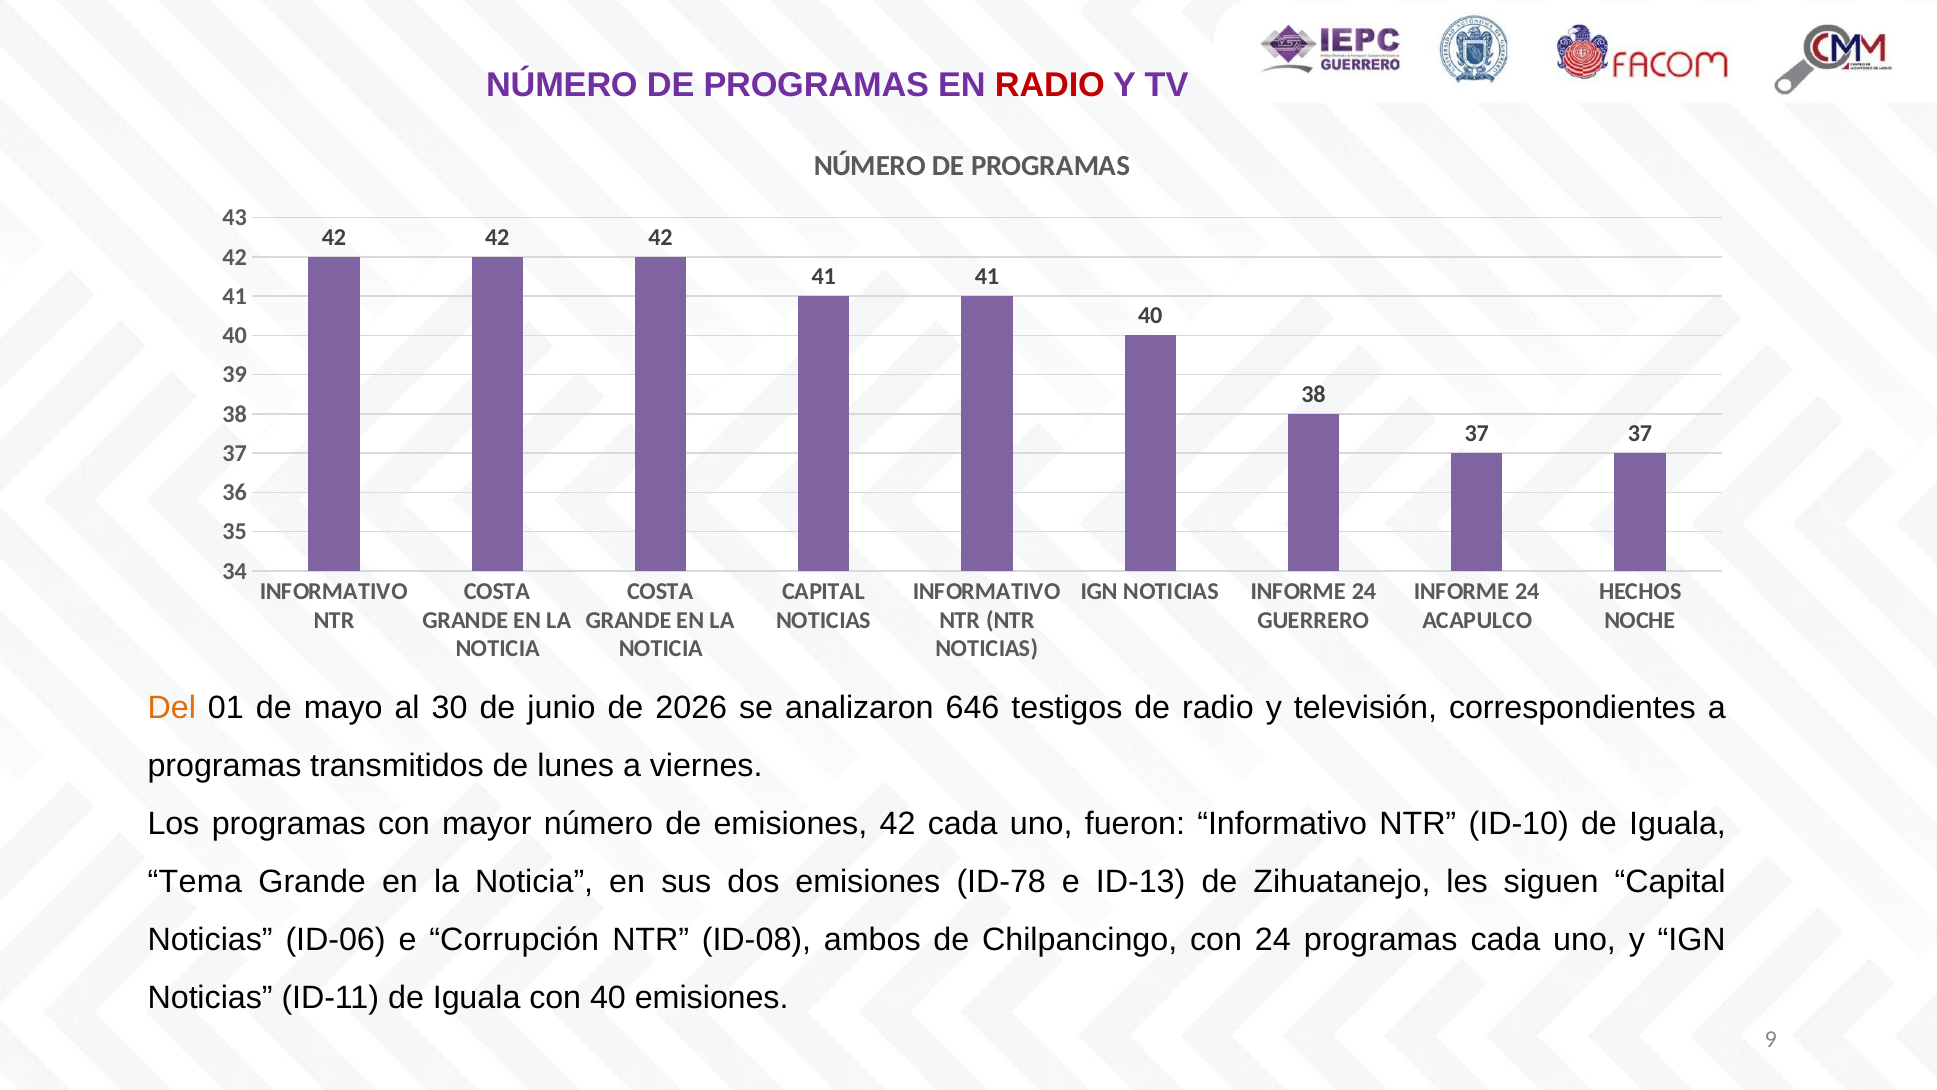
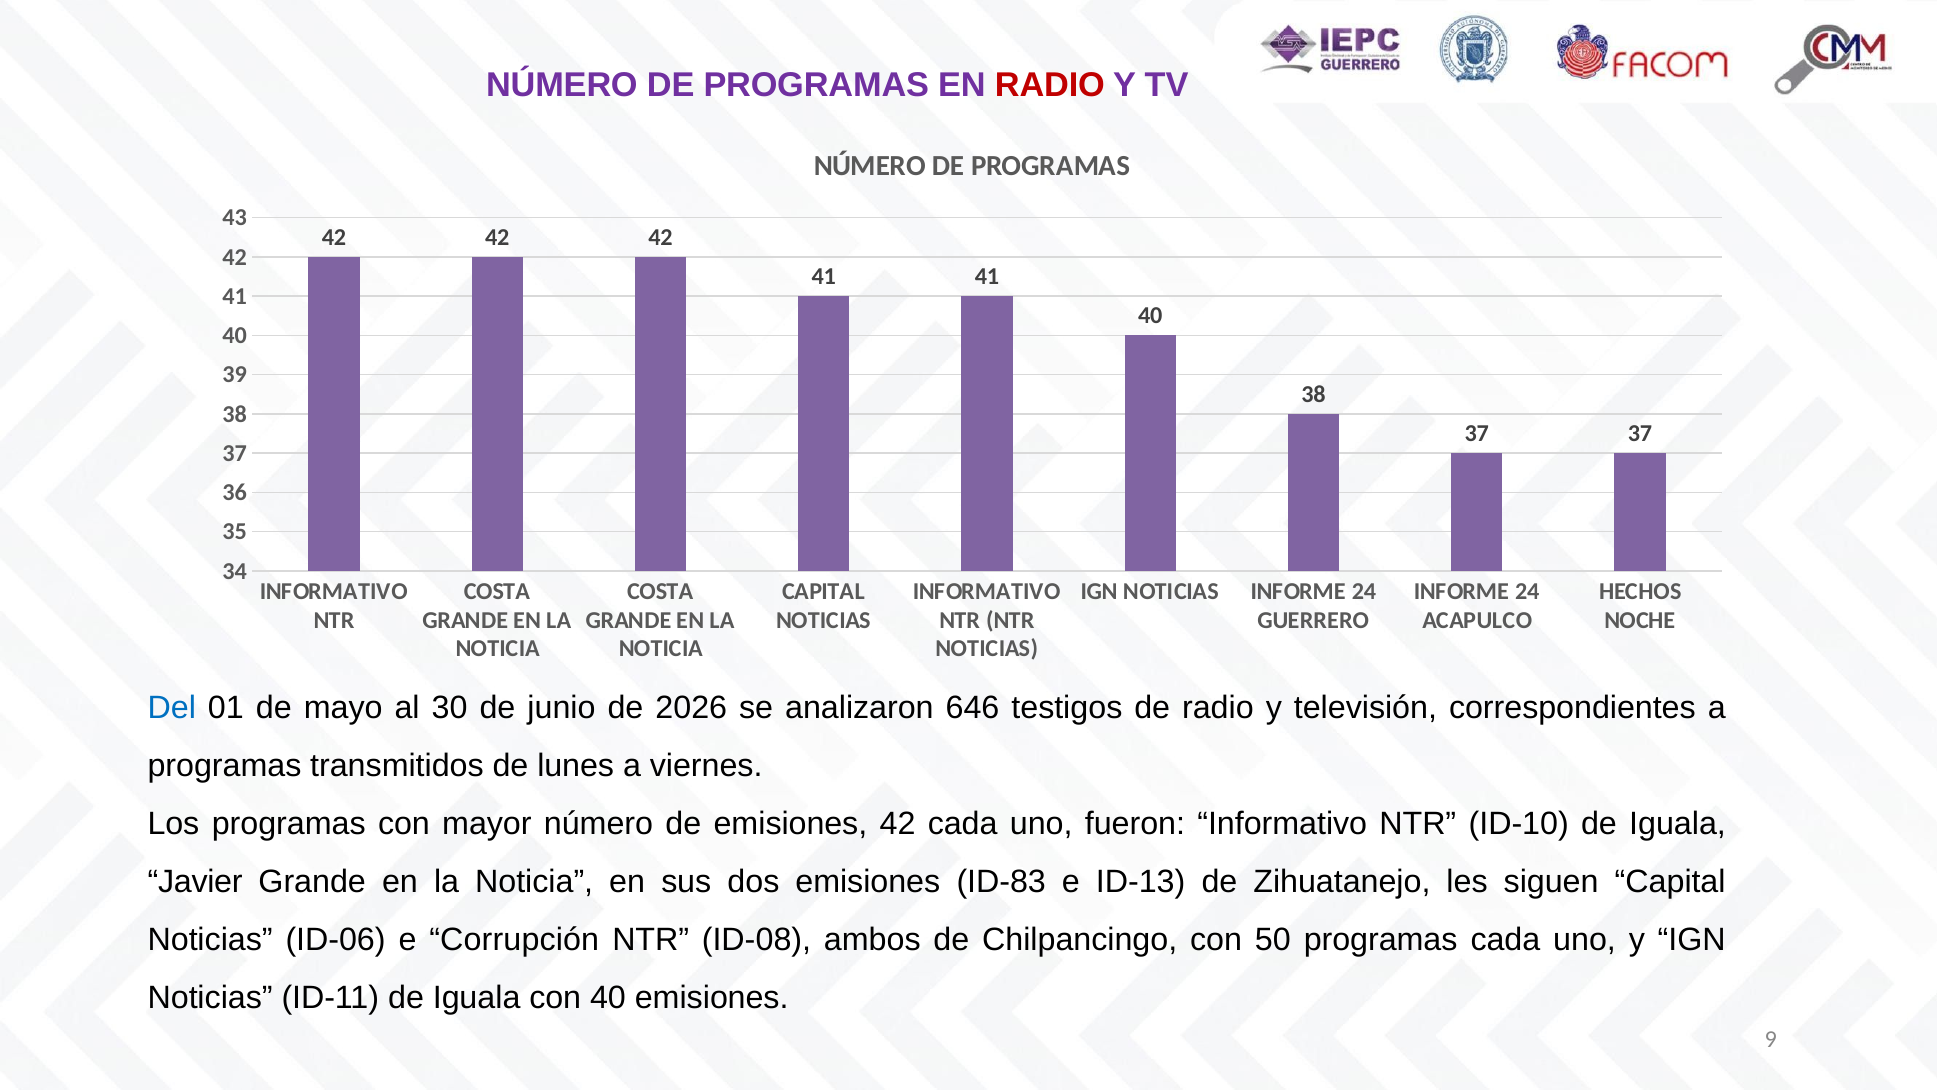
Del colour: orange -> blue
Tema: Tema -> Javier
ID-78: ID-78 -> ID-83
con 24: 24 -> 50
